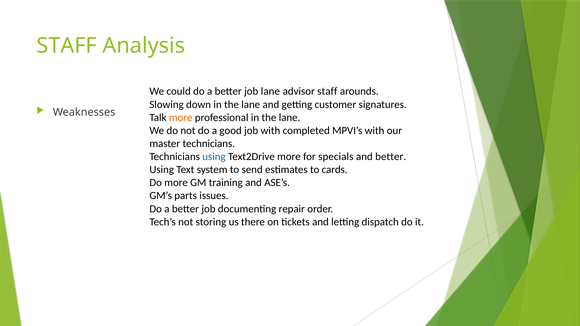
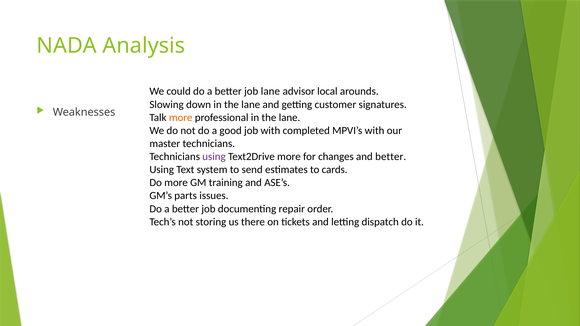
STAFF at (67, 46): STAFF -> NADA
advisor staff: staff -> local
using at (214, 157) colour: blue -> purple
specials: specials -> changes
